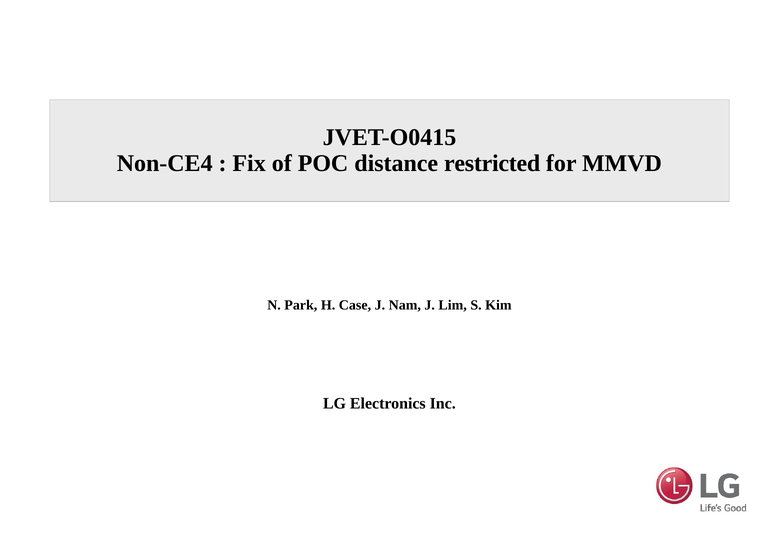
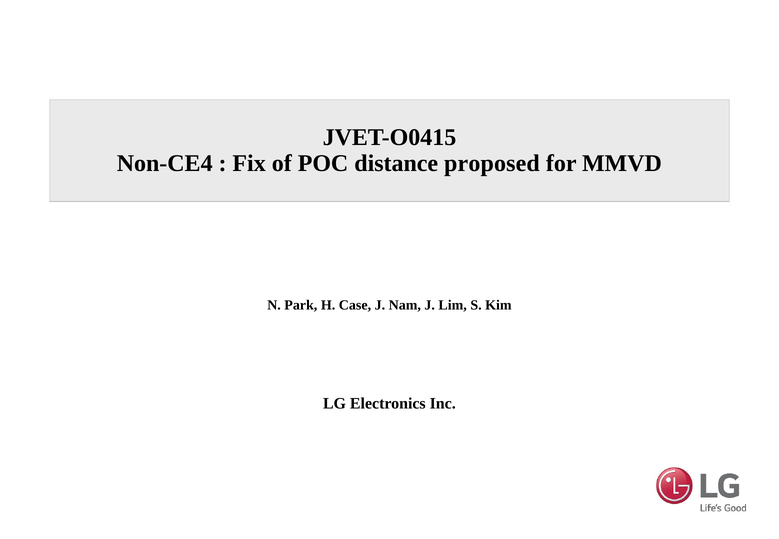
restricted: restricted -> proposed
